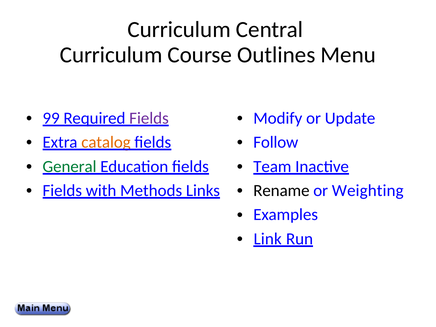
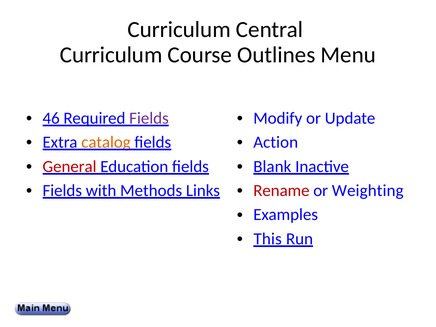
99: 99 -> 46
Follow: Follow -> Action
General colour: green -> red
Team: Team -> Blank
Rename colour: black -> red
Link: Link -> This
